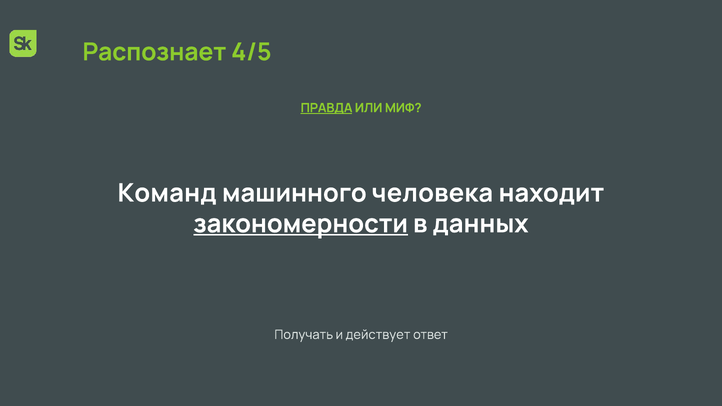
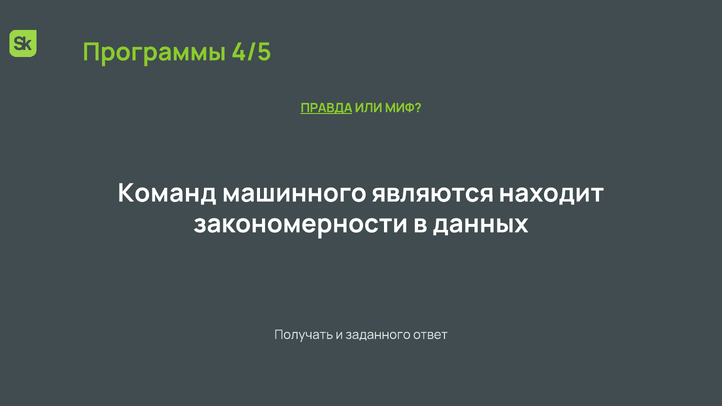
Распознает: Распознает -> Программы
человека: человека -> являются
закономерности underline: present -> none
действует: действует -> заданного
